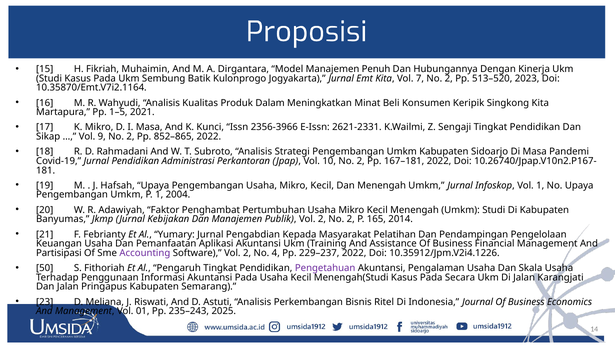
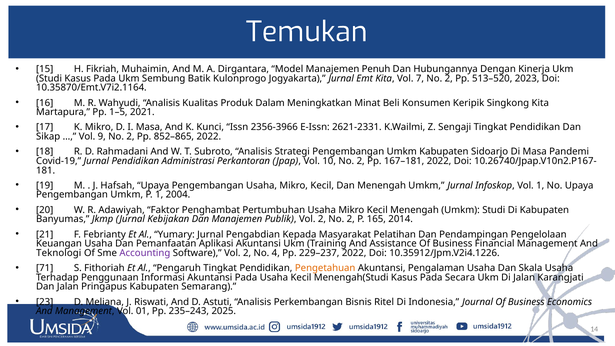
Proposisi: Proposisi -> Temukan
Partisipasi: Partisipasi -> Teknologi
50: 50 -> 71
Pengetahuan colour: purple -> orange
